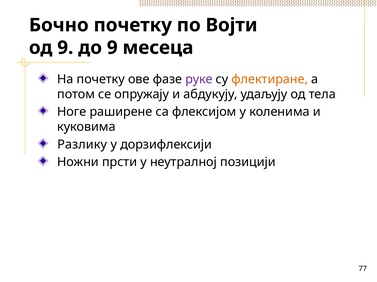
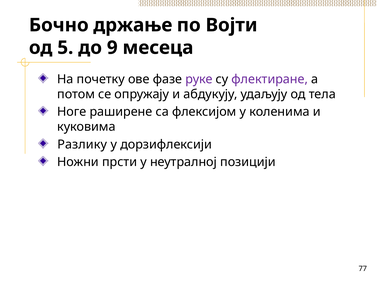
Бочно почетку: почетку -> држање
од 9: 9 -> 5
флектиране colour: orange -> purple
